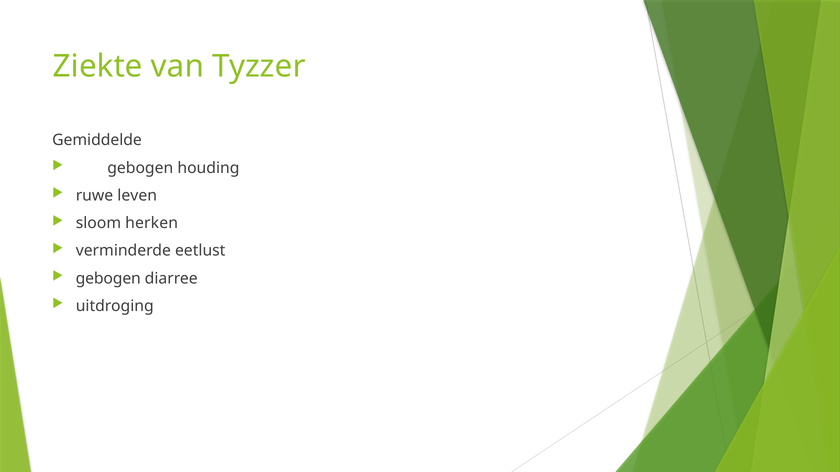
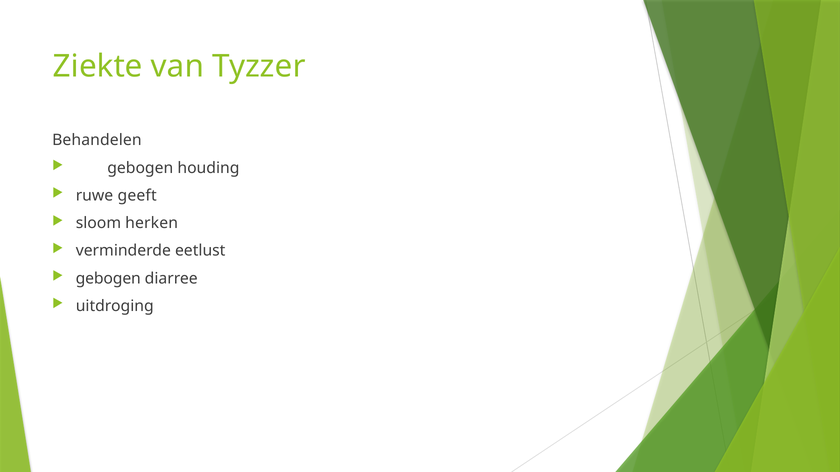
Gemiddelde: Gemiddelde -> Behandelen
leven: leven -> geeft
